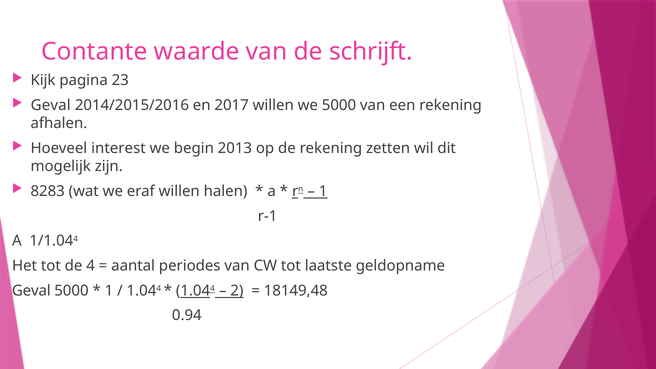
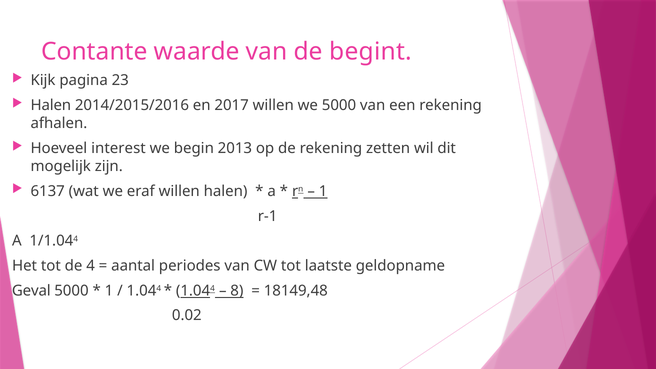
schrijft: schrijft -> begint
Geval at (51, 105): Geval -> Halen
8283: 8283 -> 6137
2: 2 -> 8
0.94: 0.94 -> 0.02
